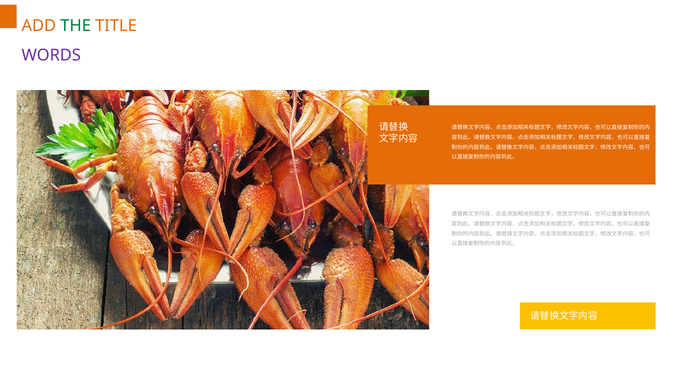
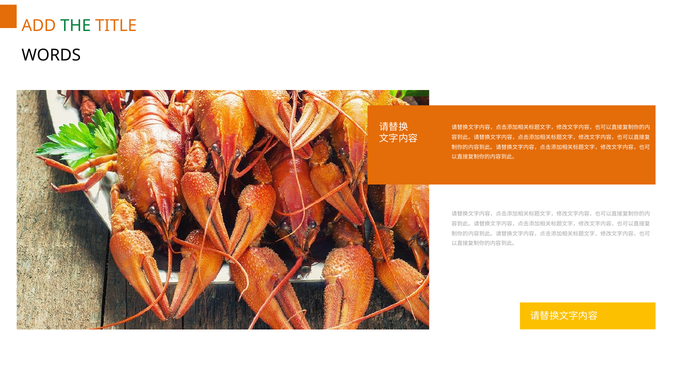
WORDS colour: purple -> black
